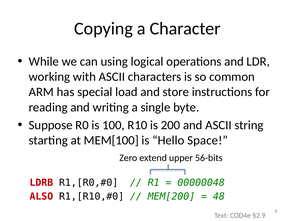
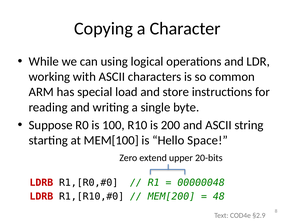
56-bits: 56-bits -> 20-bits
ALSO at (41, 197): ALSO -> LDRB
